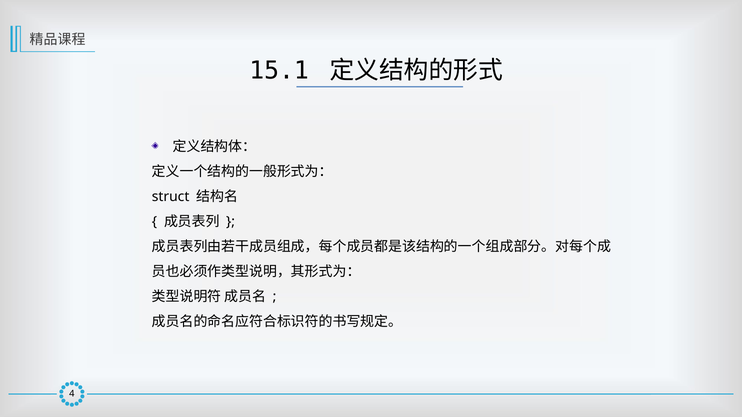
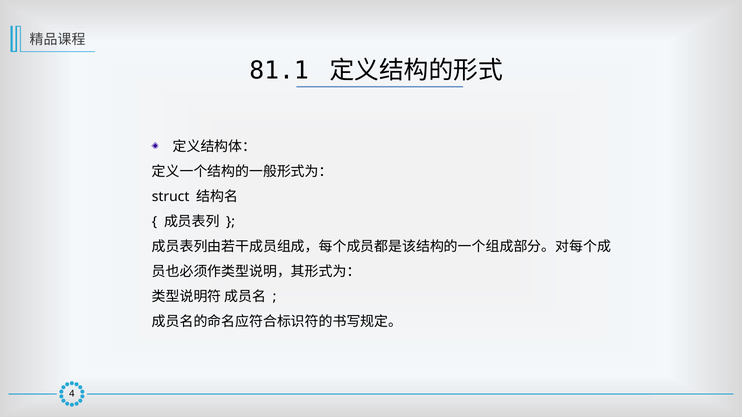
15.1: 15.1 -> 81.1
